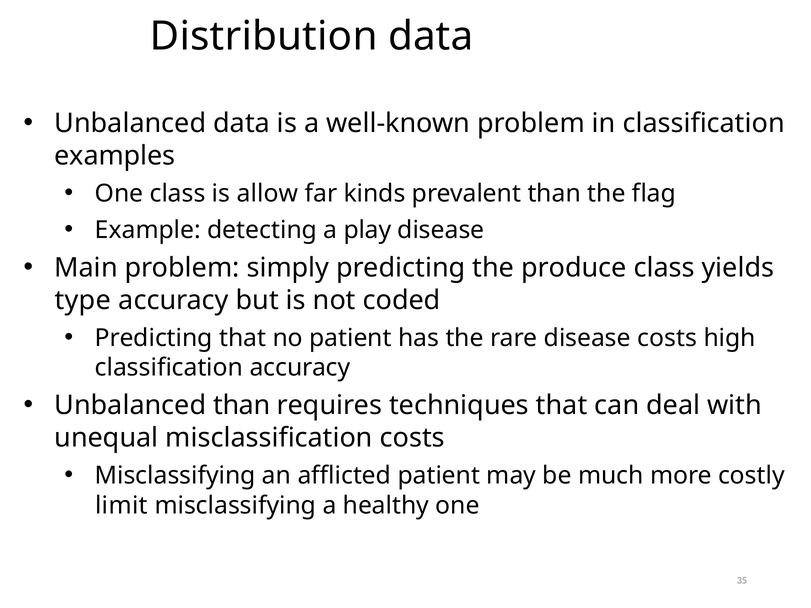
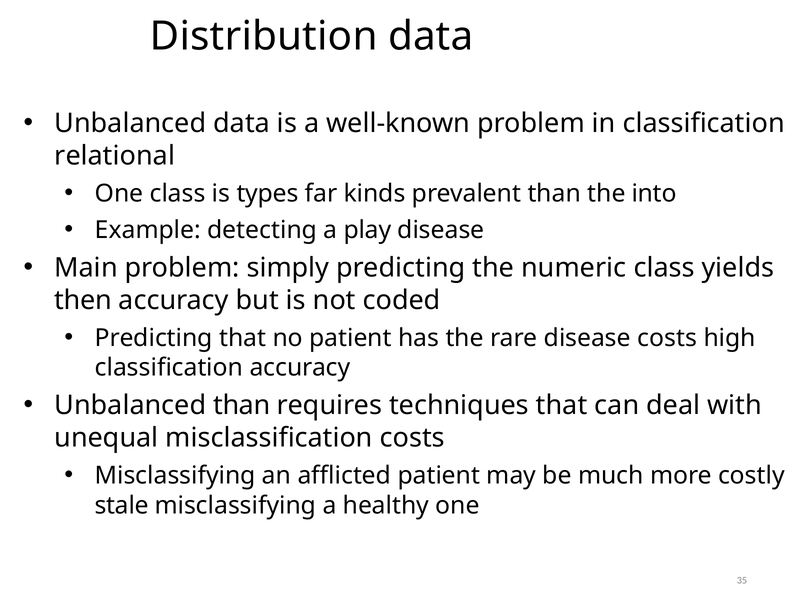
examples: examples -> relational
allow: allow -> types
flag: flag -> into
produce: produce -> numeric
type: type -> then
limit: limit -> stale
